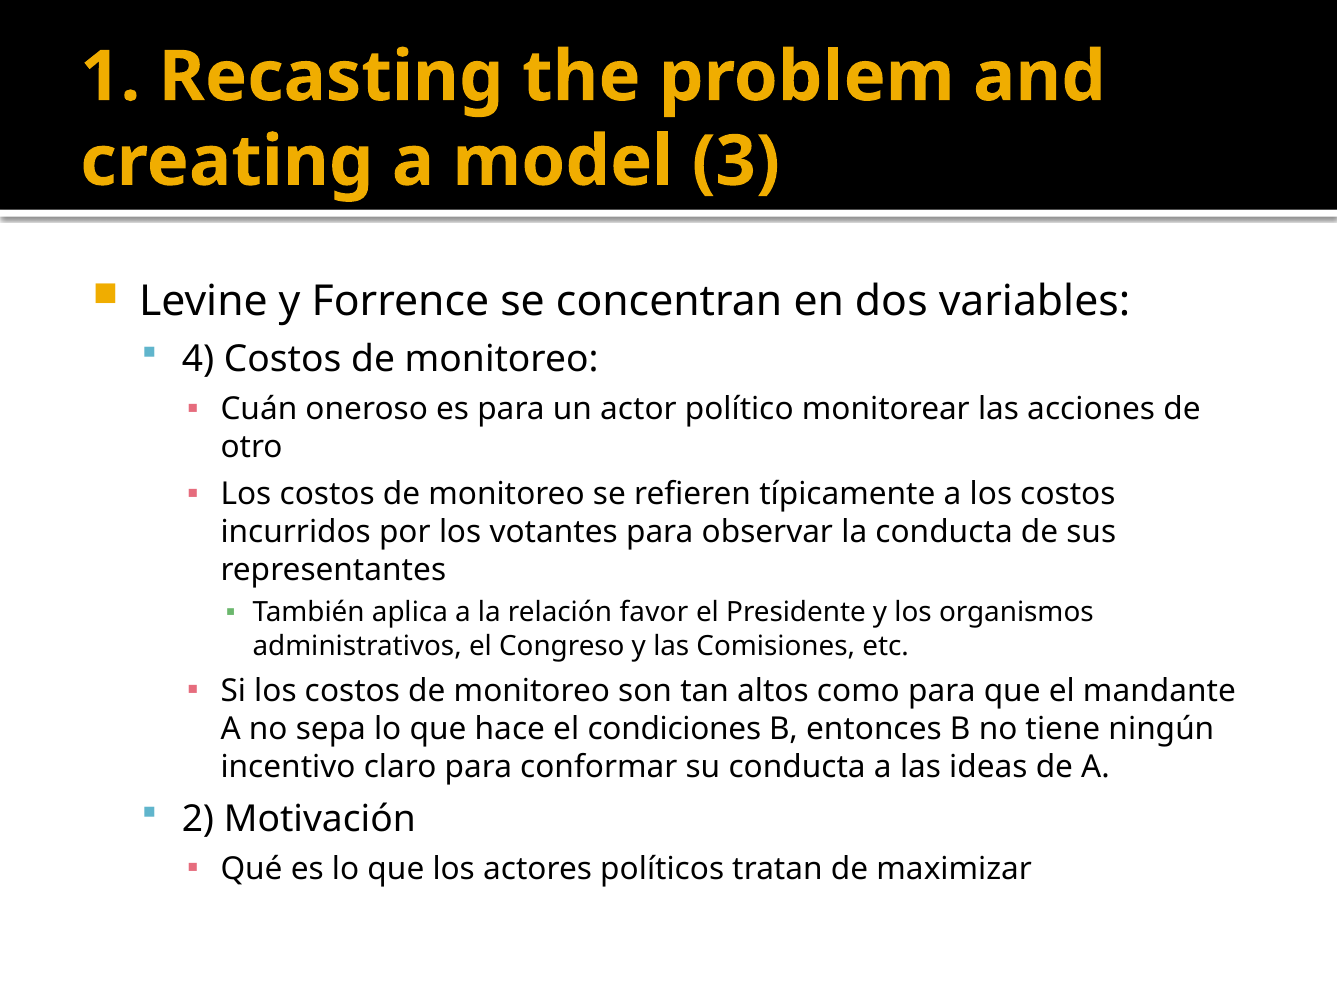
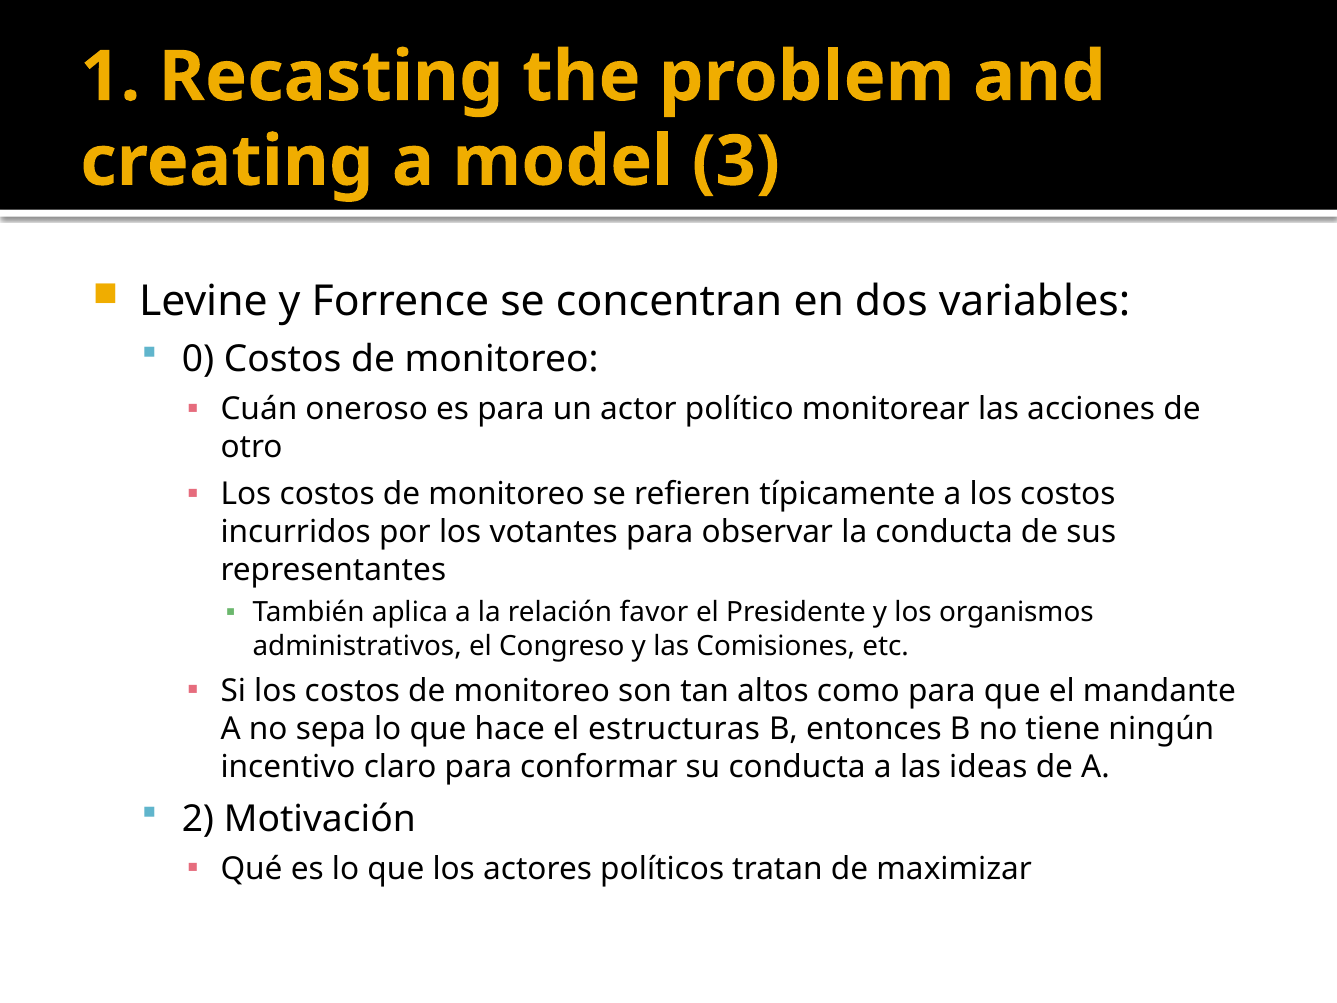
4: 4 -> 0
condiciones: condiciones -> estructuras
